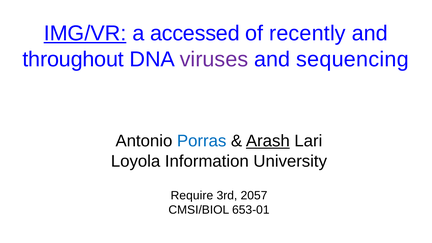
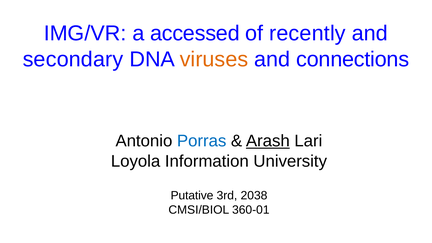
IMG/VR underline: present -> none
throughout: throughout -> secondary
viruses colour: purple -> orange
sequencing: sequencing -> connections
Require: Require -> Putative
2057: 2057 -> 2038
653-01: 653-01 -> 360-01
